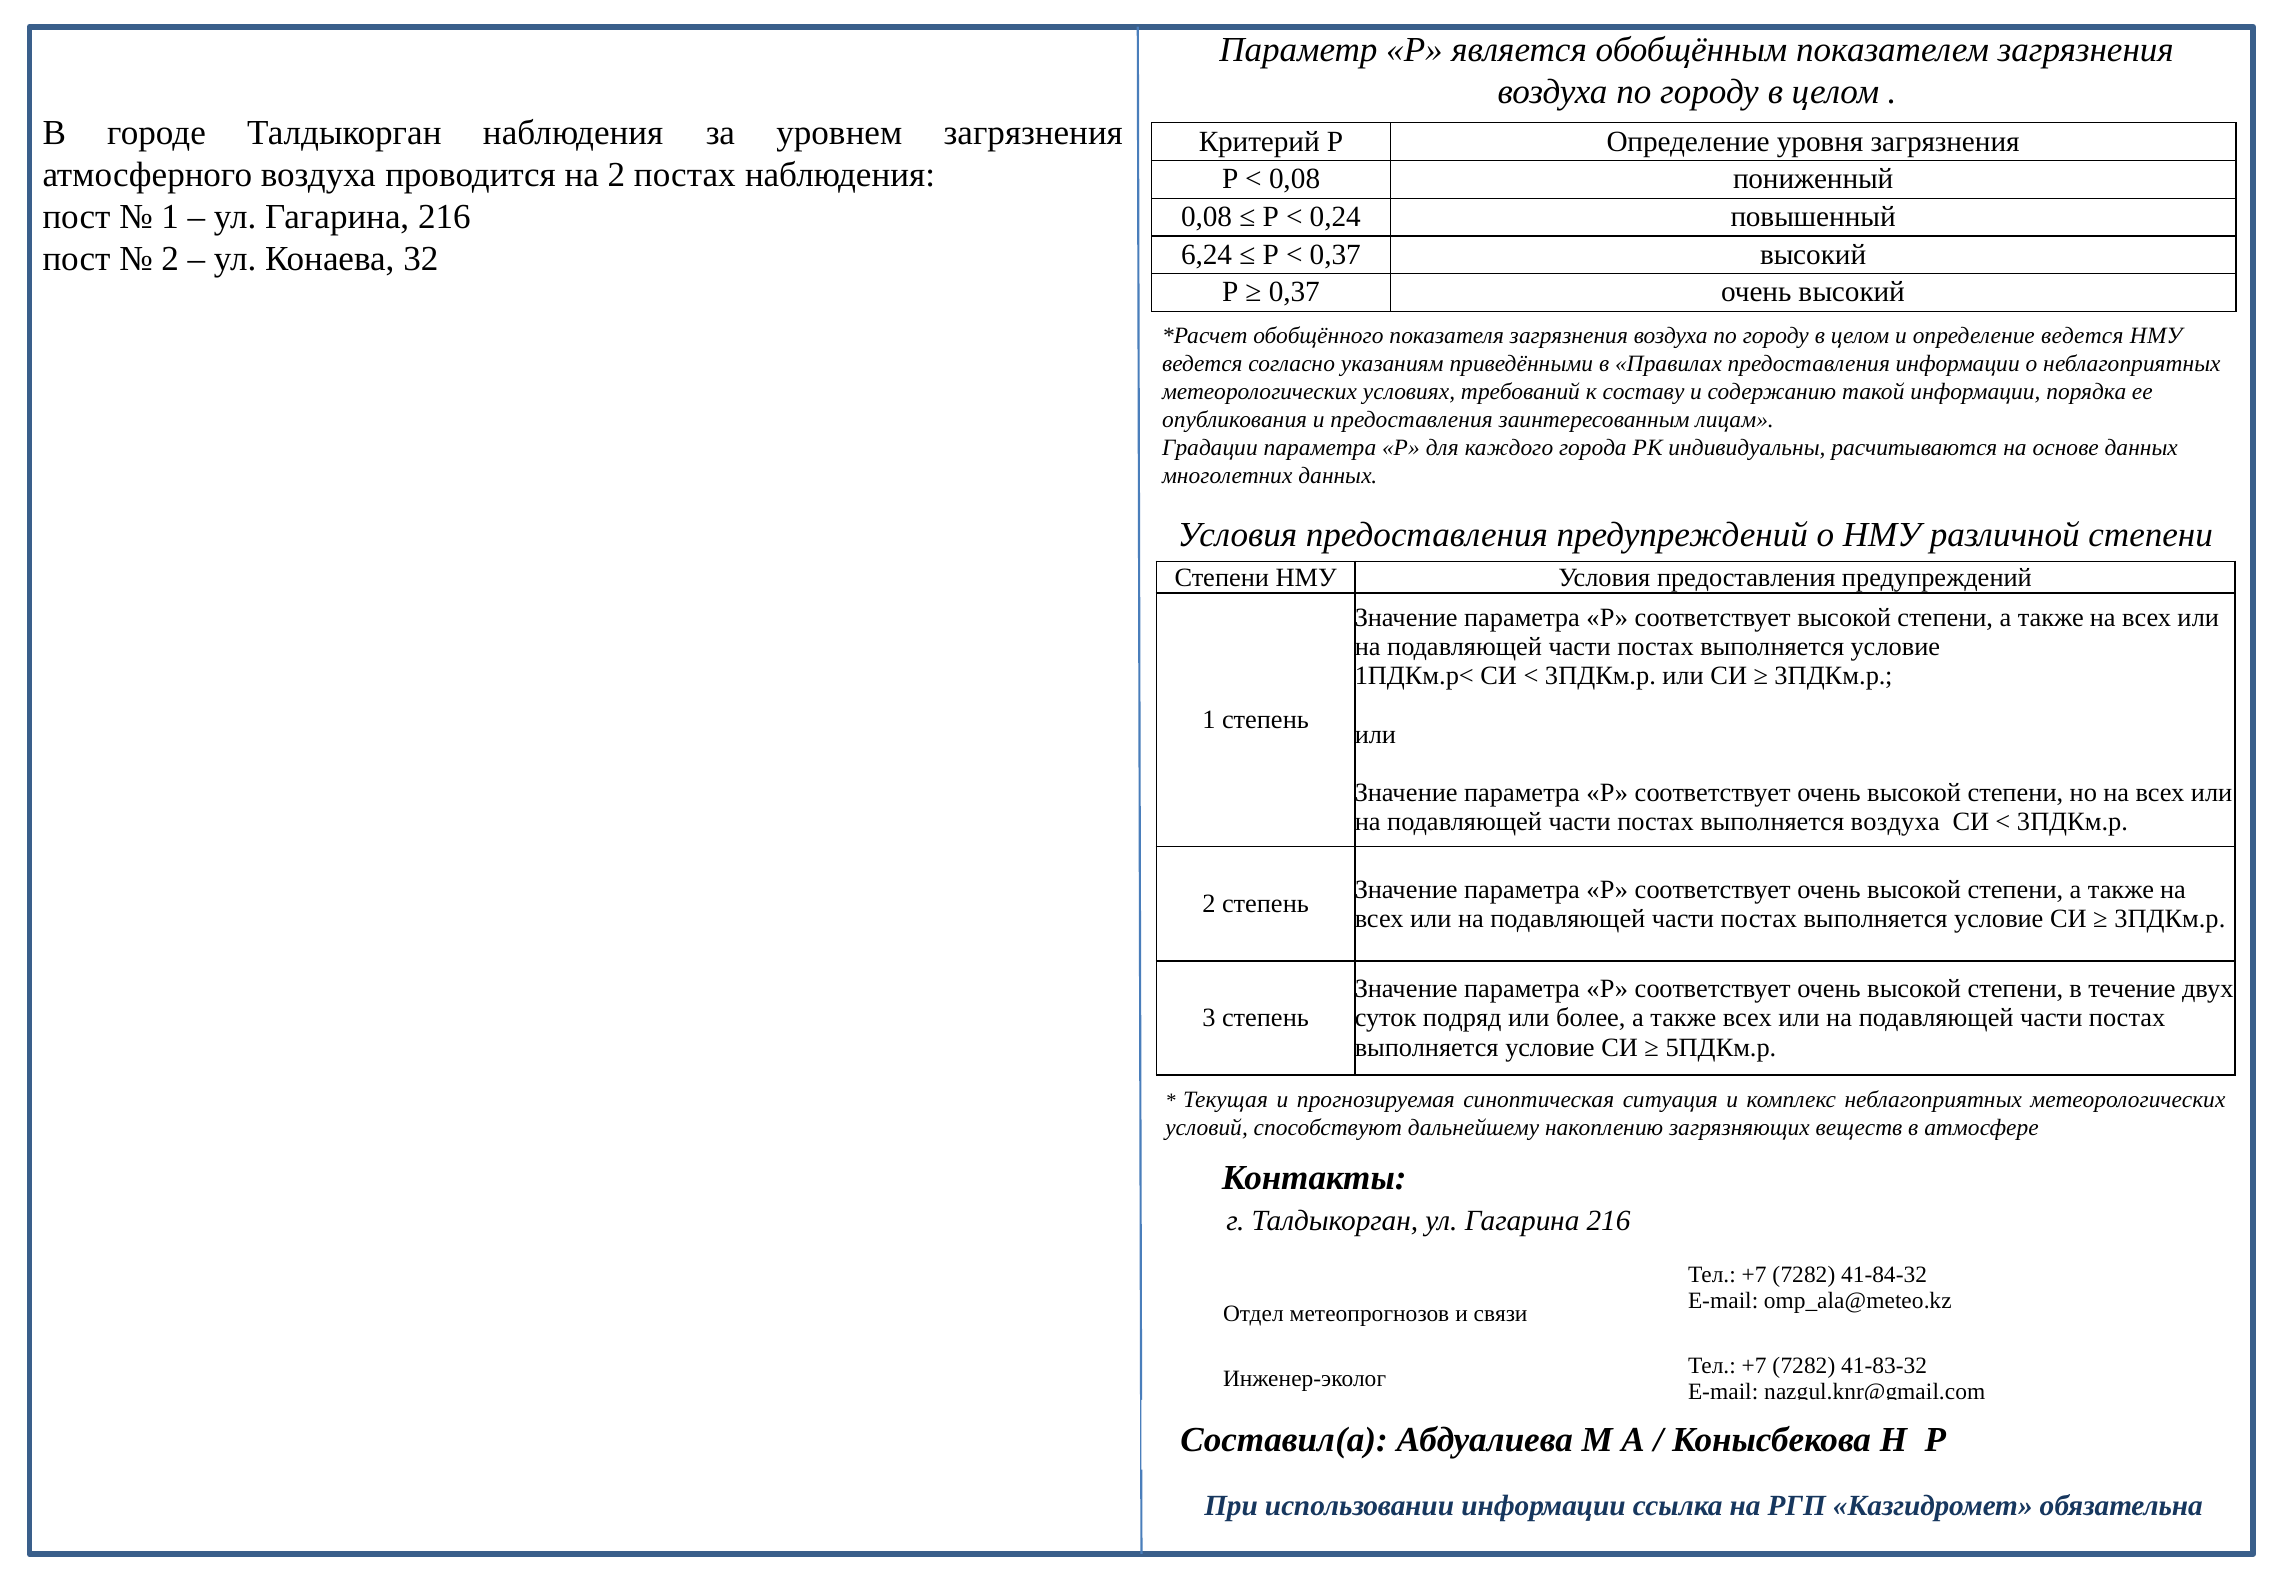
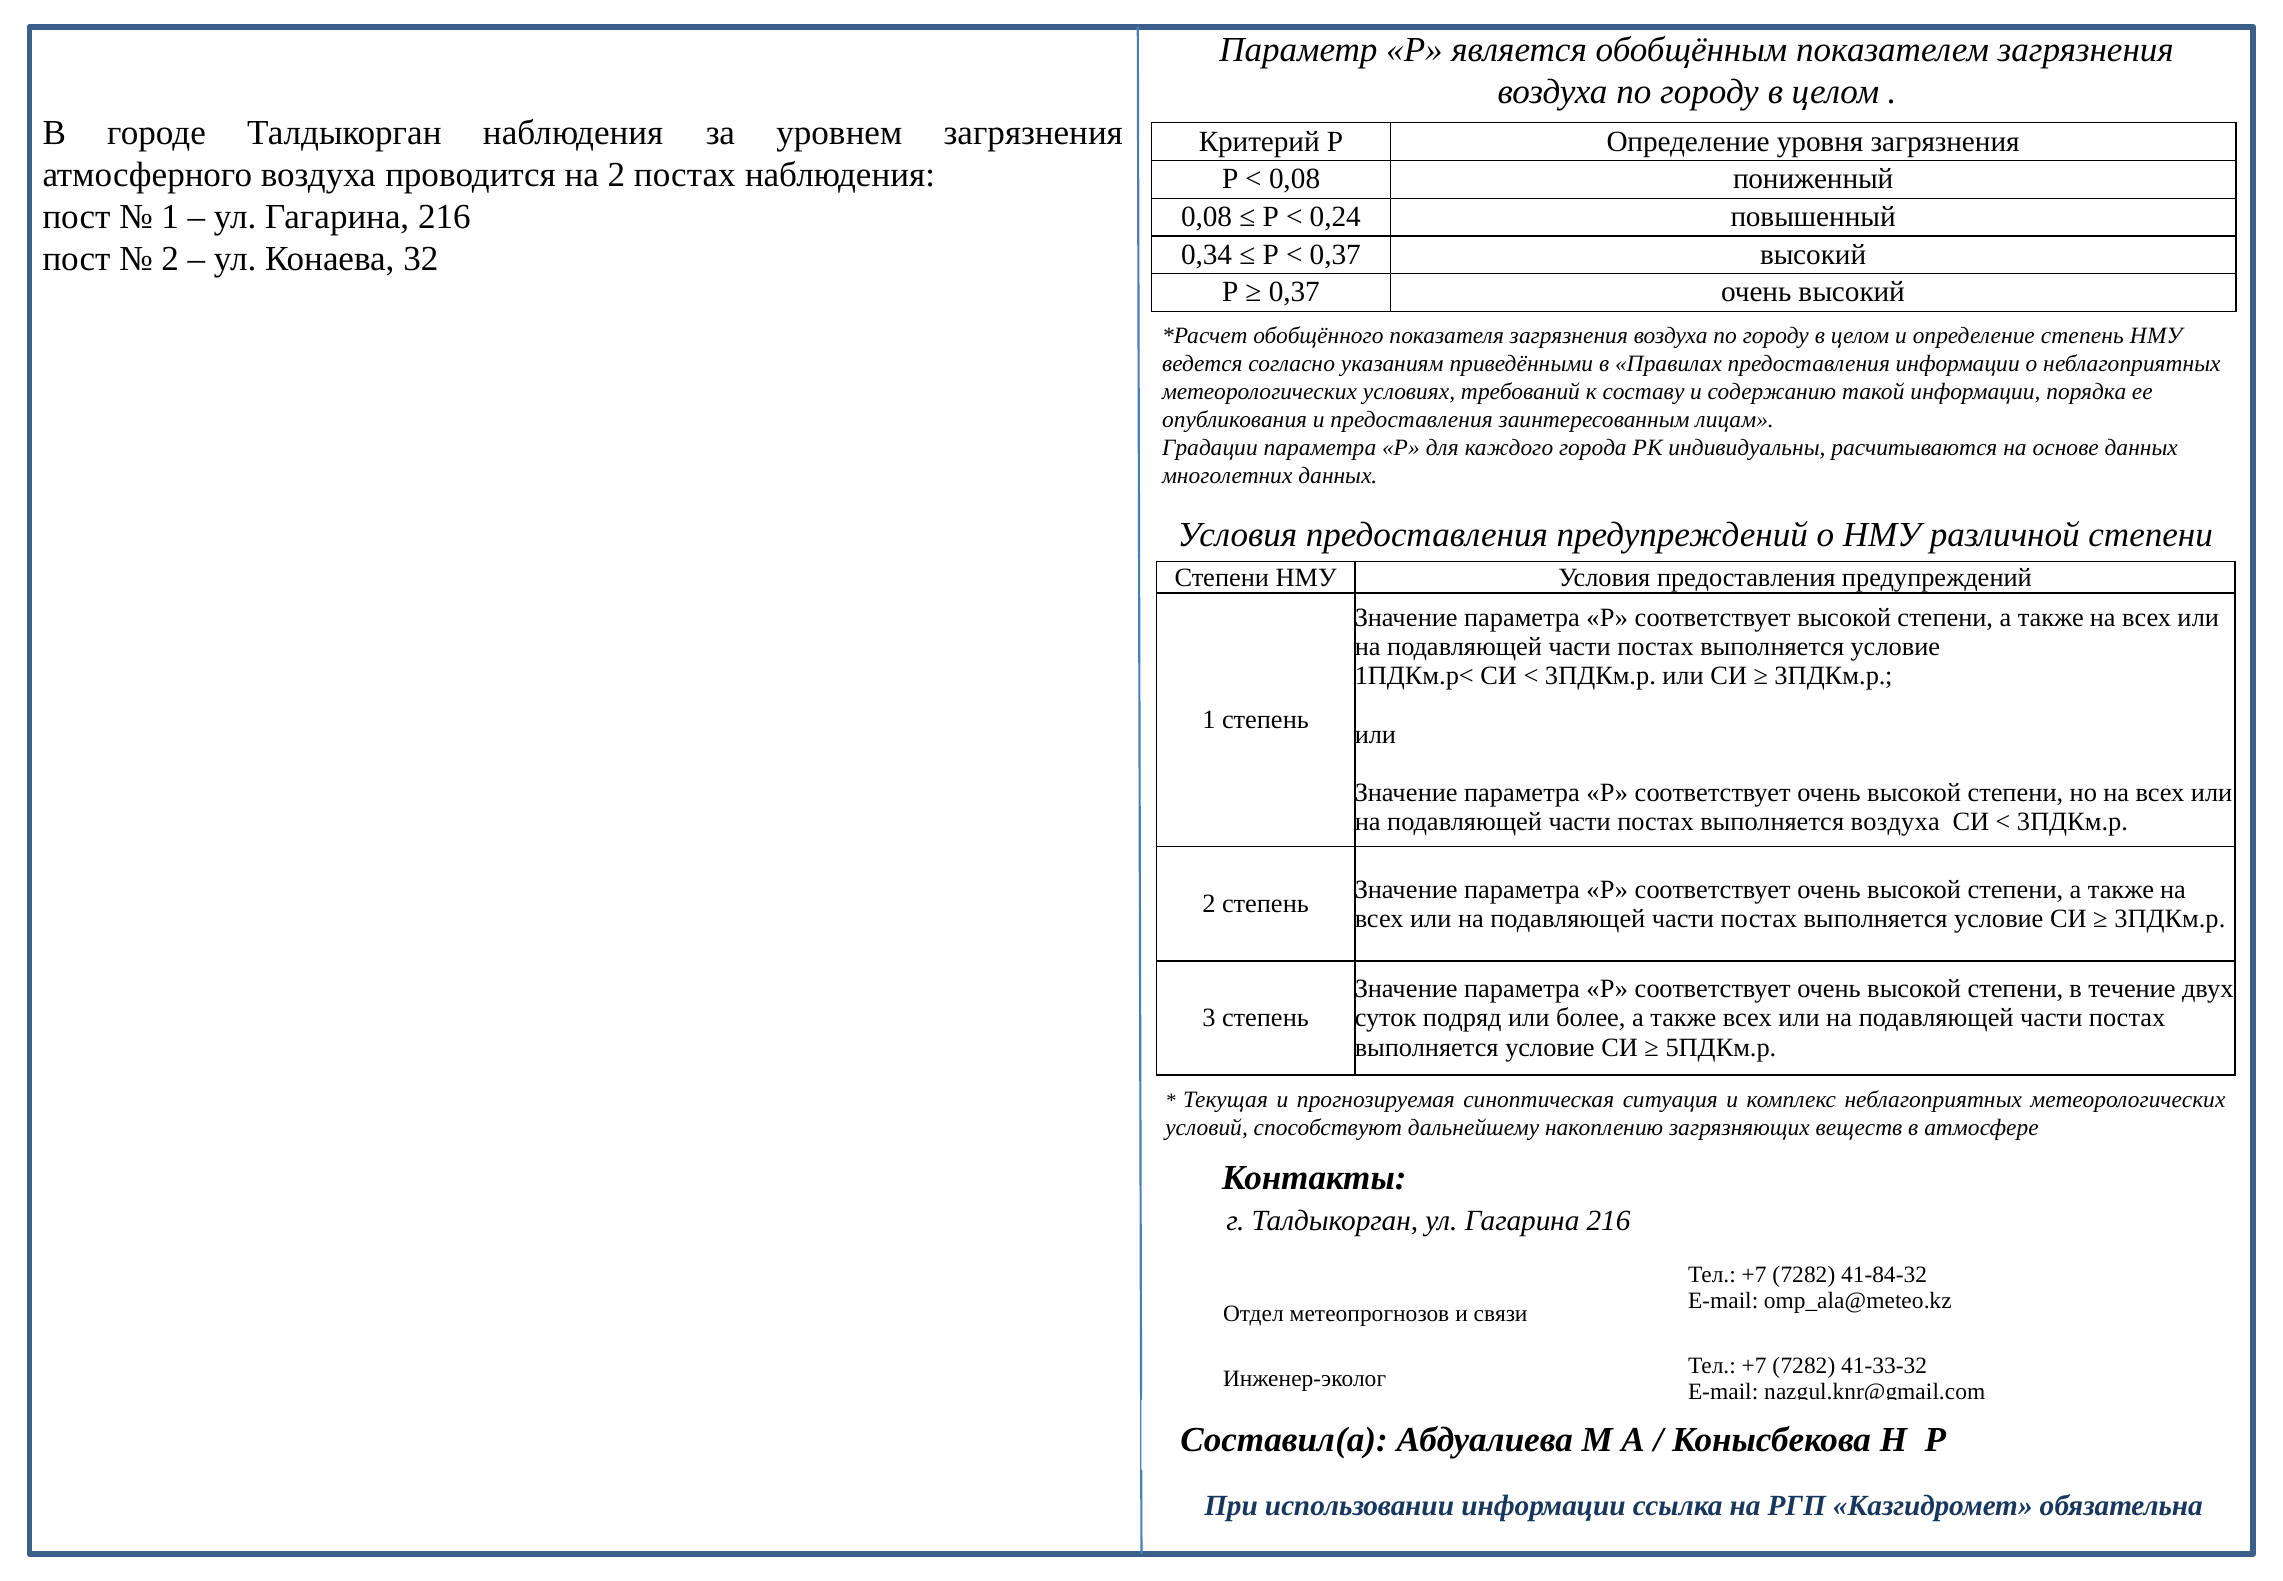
6,24: 6,24 -> 0,34
определение ведется: ведется -> степень
41-83-32: 41-83-32 -> 41-33-32
